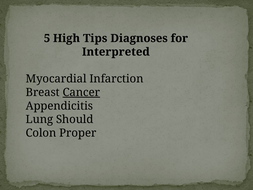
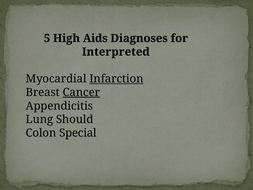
Tips: Tips -> Aids
Infarction underline: none -> present
Proper: Proper -> Special
